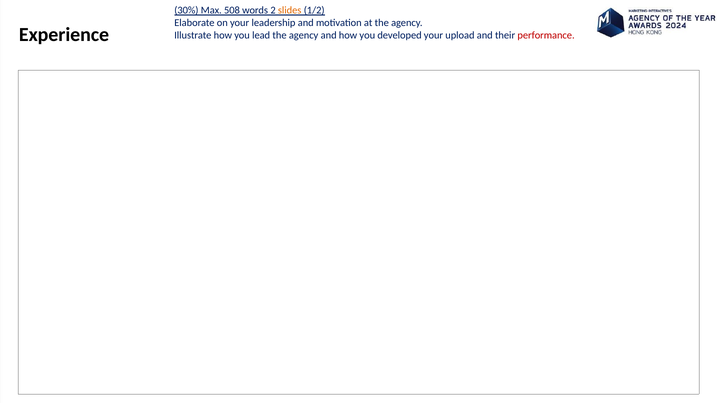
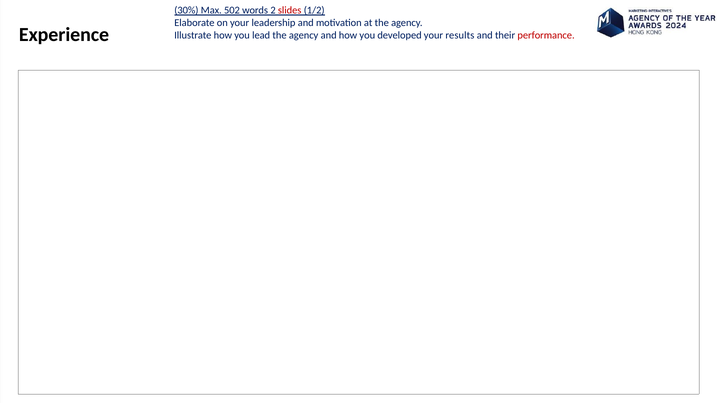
508: 508 -> 502
slides colour: orange -> red
upload: upload -> results
